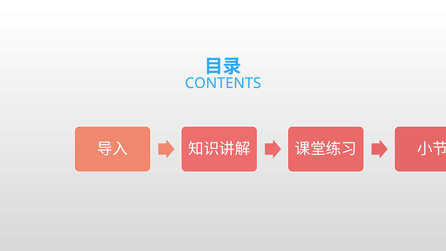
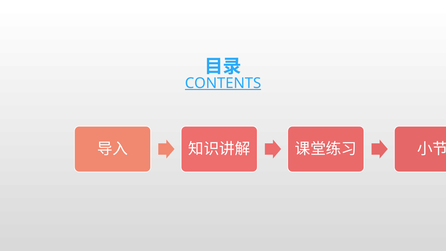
CONTENTS underline: none -> present
